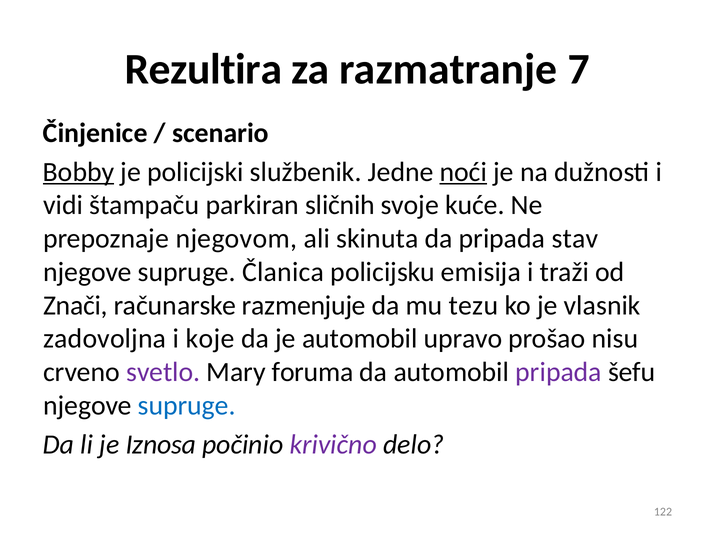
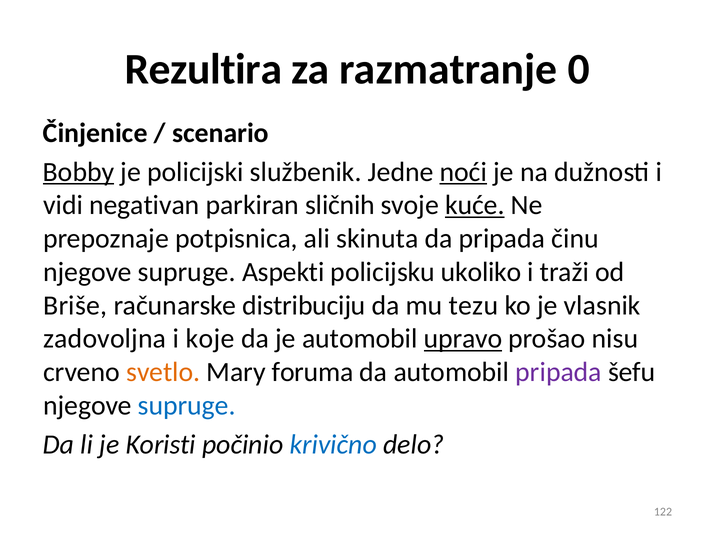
7: 7 -> 0
štampaču: štampaču -> negativan
kuće underline: none -> present
njegovom: njegovom -> potpisnica
stav: stav -> činu
Članica: Članica -> Aspekti
emisija: emisija -> ukoliko
Znači: Znači -> Briše
razmenjuje: razmenjuje -> distribuciju
upravo underline: none -> present
svetlo colour: purple -> orange
Iznosa: Iznosa -> Koristi
krivično colour: purple -> blue
